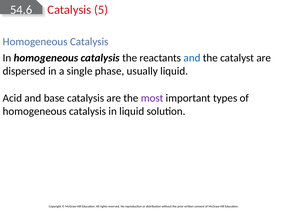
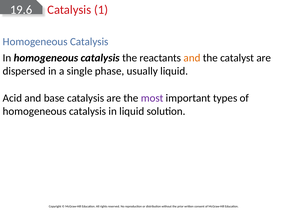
54.6: 54.6 -> 19.6
5: 5 -> 1
and at (192, 58) colour: blue -> orange
